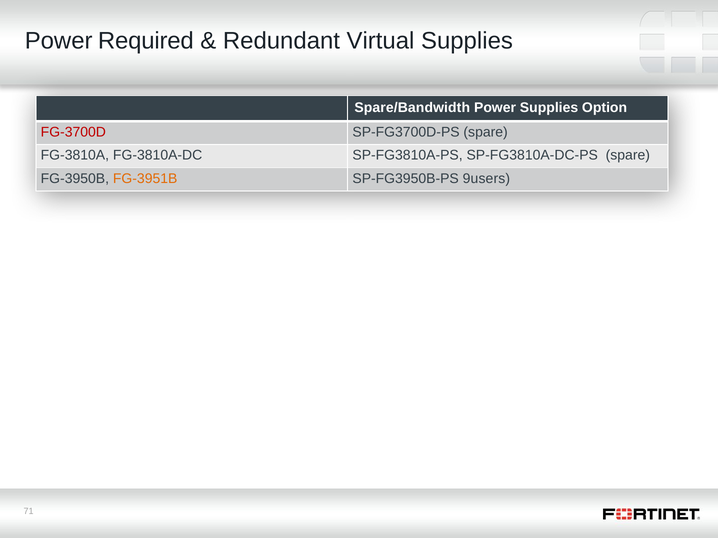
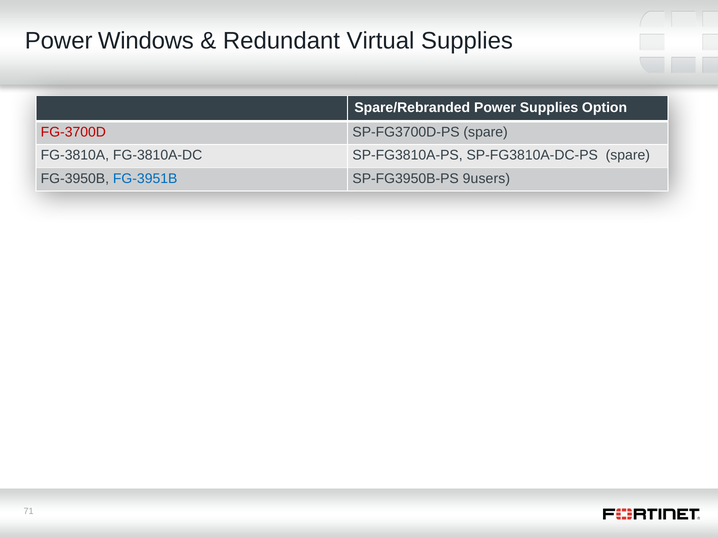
Required: Required -> Windows
Spare/Bandwidth: Spare/Bandwidth -> Spare/Rebranded
FG-3951B colour: orange -> blue
